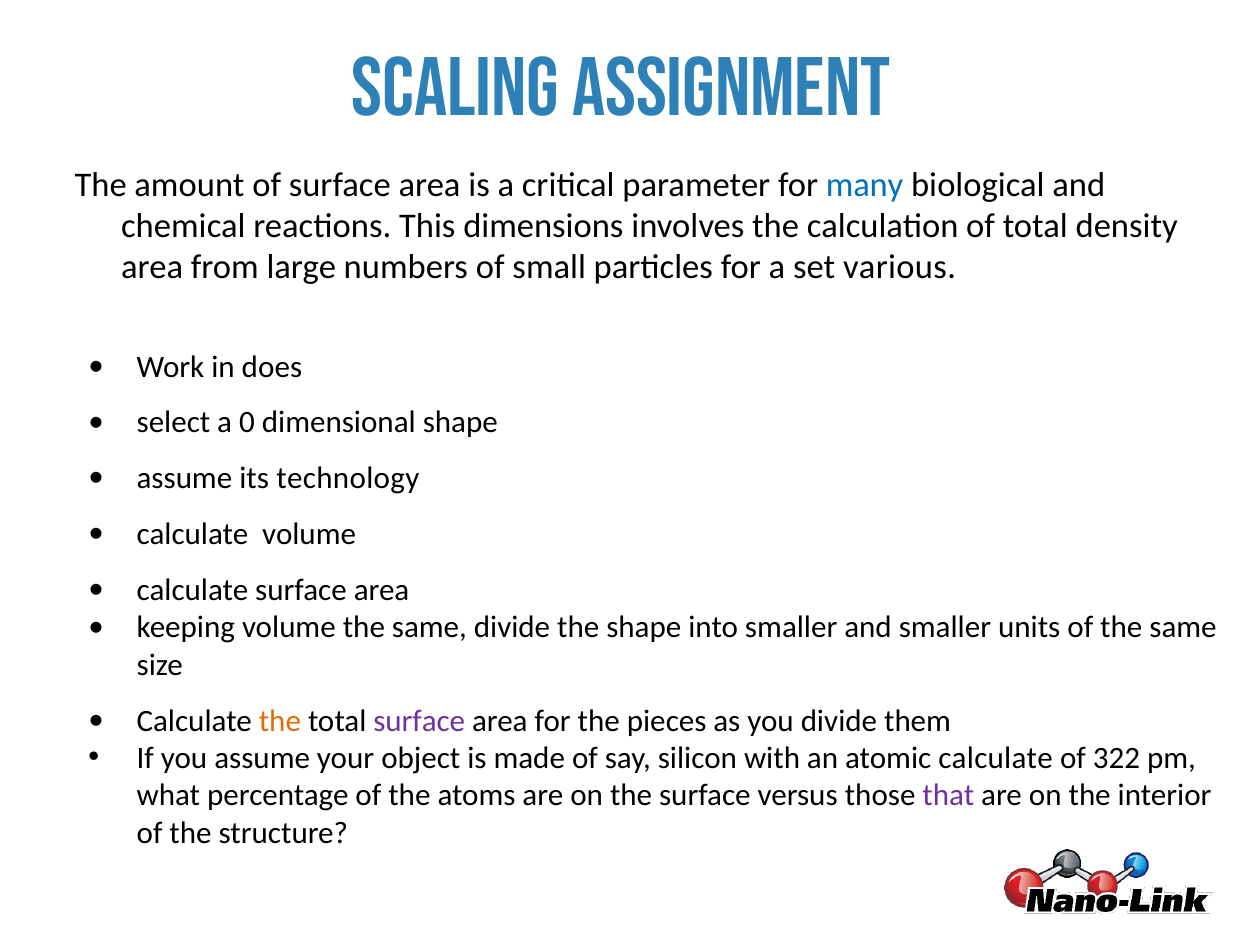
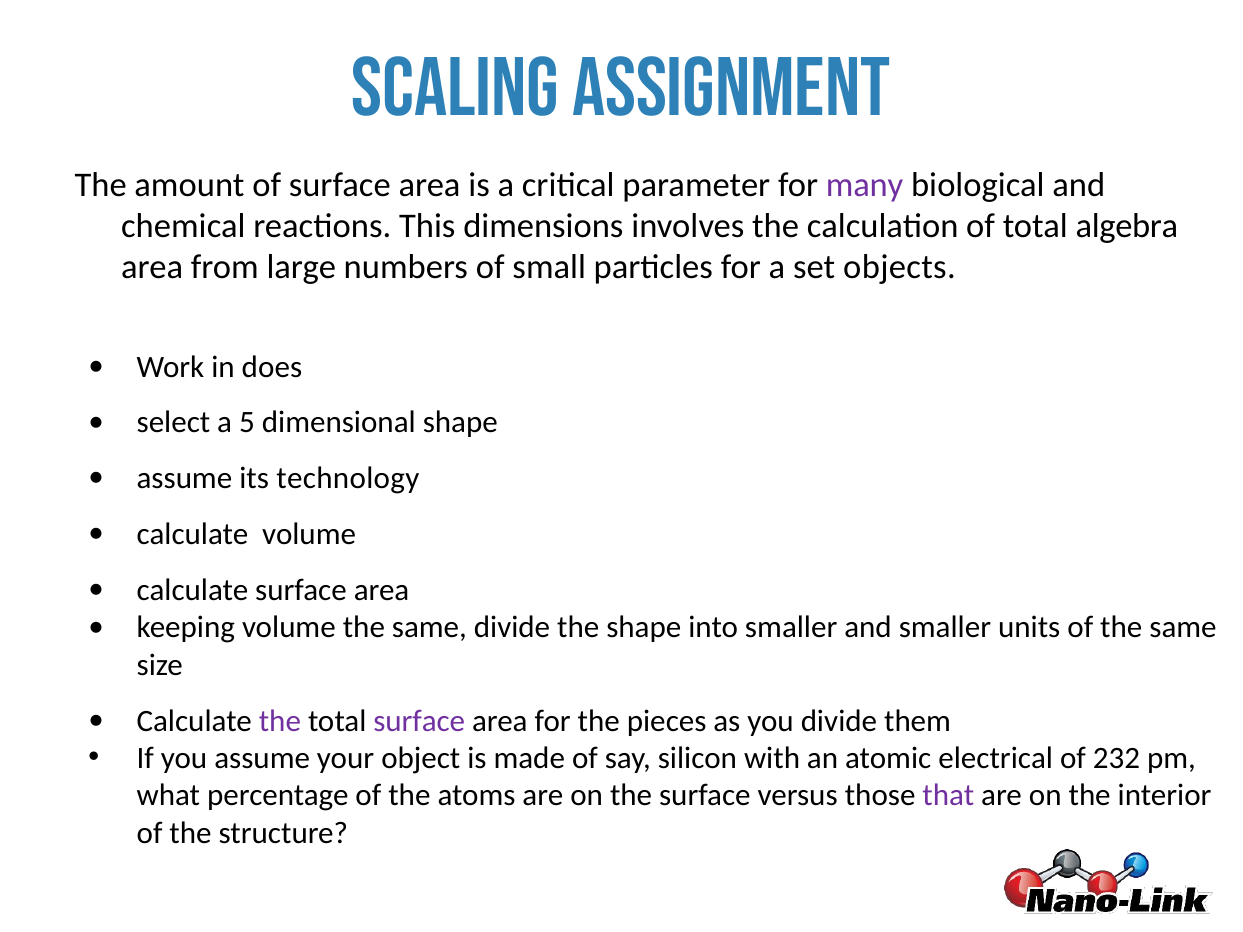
many colour: blue -> purple
density: density -> algebra
various: various -> objects
0: 0 -> 5
the at (280, 721) colour: orange -> purple
atomic calculate: calculate -> electrical
322: 322 -> 232
